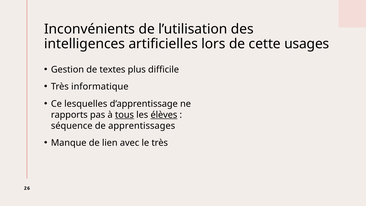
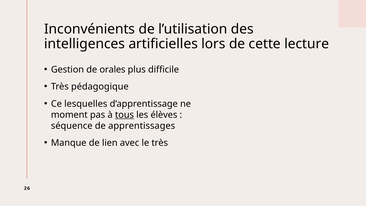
usages: usages -> lecture
textes: textes -> orales
informatique: informatique -> pédagogique
rapports: rapports -> moment
élèves underline: present -> none
